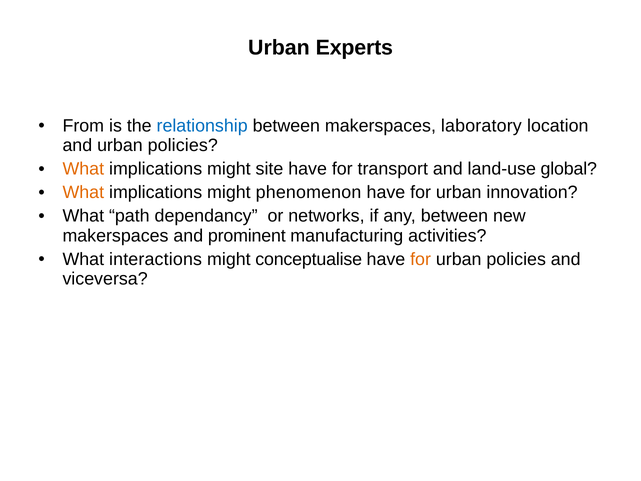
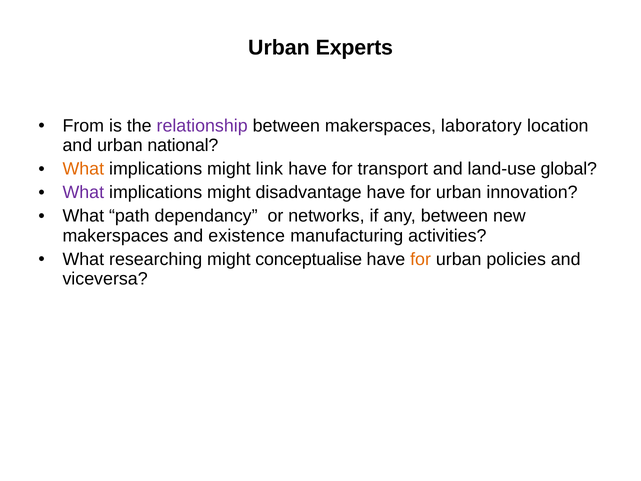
relationship colour: blue -> purple
and urban policies: policies -> national
site: site -> link
What at (83, 192) colour: orange -> purple
phenomenon: phenomenon -> disadvantage
prominent: prominent -> existence
interactions: interactions -> researching
